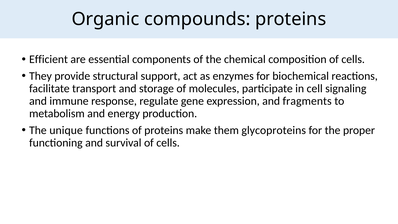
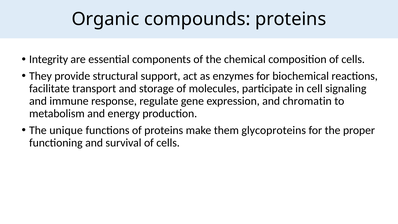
Efficient: Efficient -> Integrity
fragments: fragments -> chromatin
